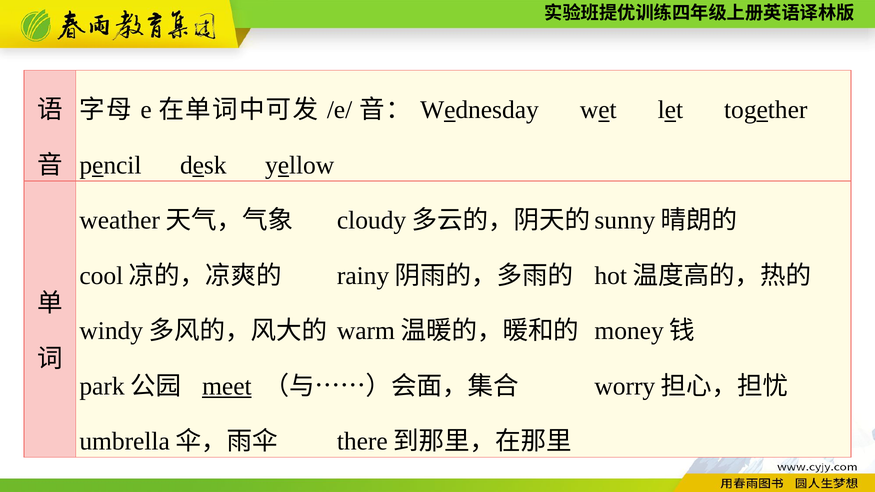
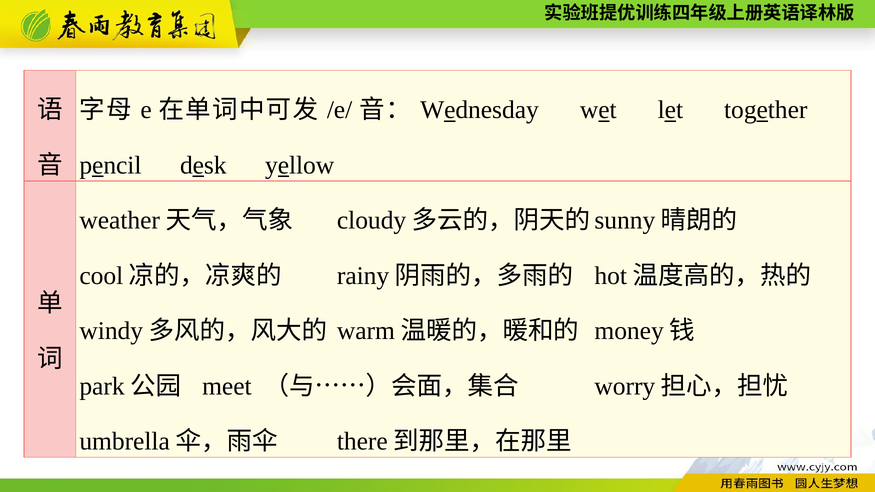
meet underline: present -> none
